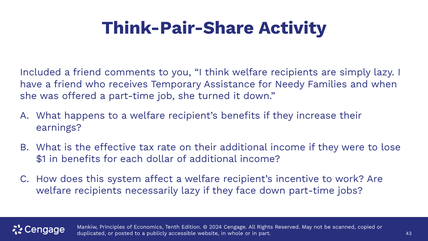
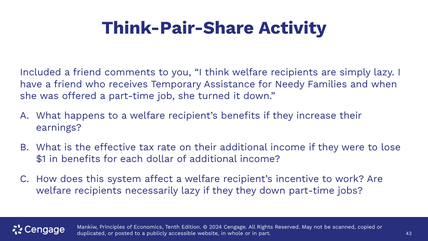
they face: face -> they
